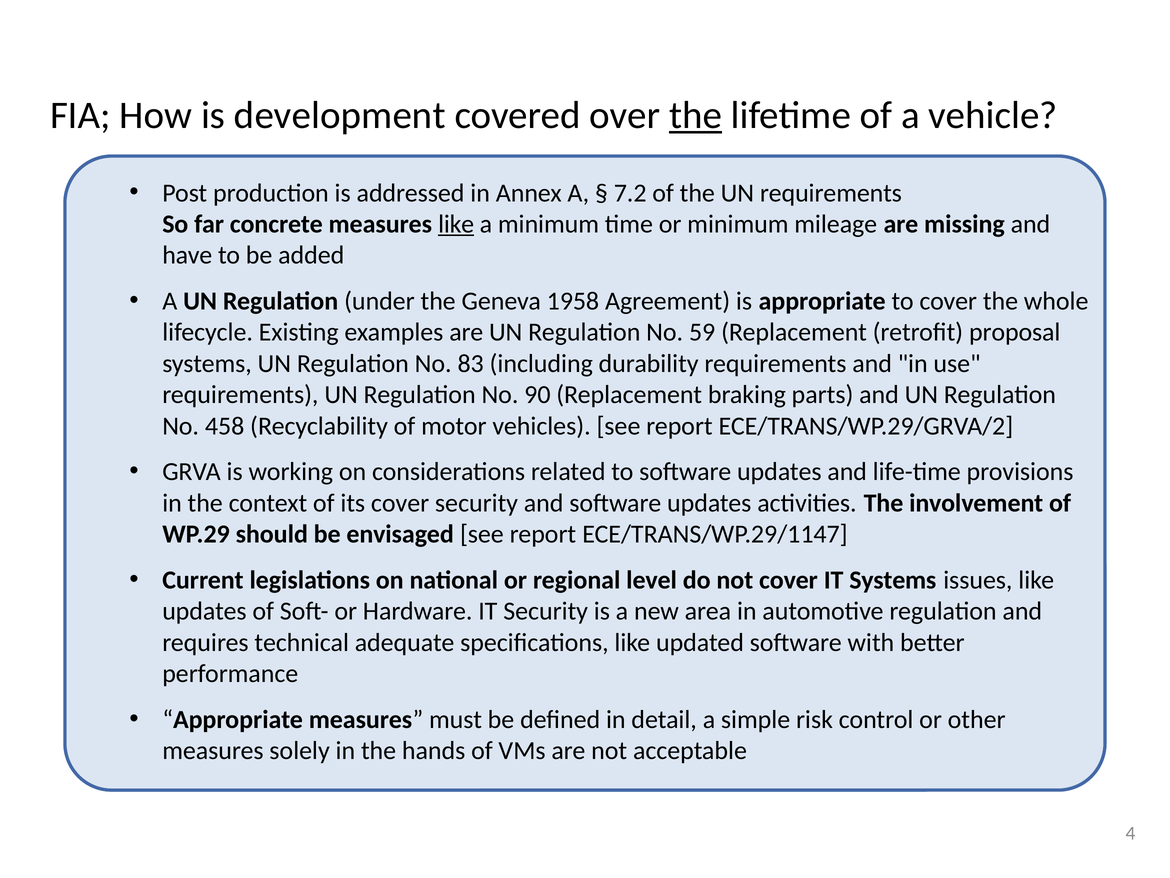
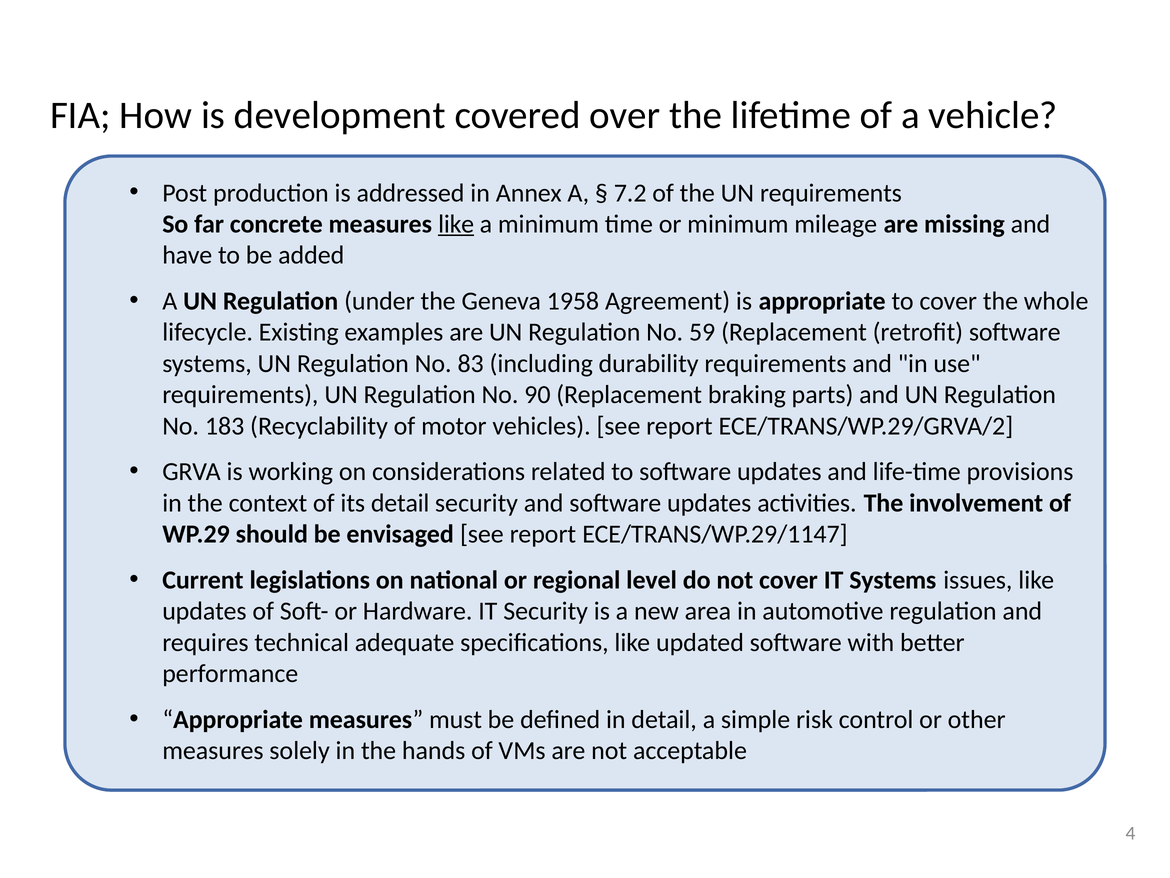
the at (695, 115) underline: present -> none
retrofit proposal: proposal -> software
458: 458 -> 183
its cover: cover -> detail
